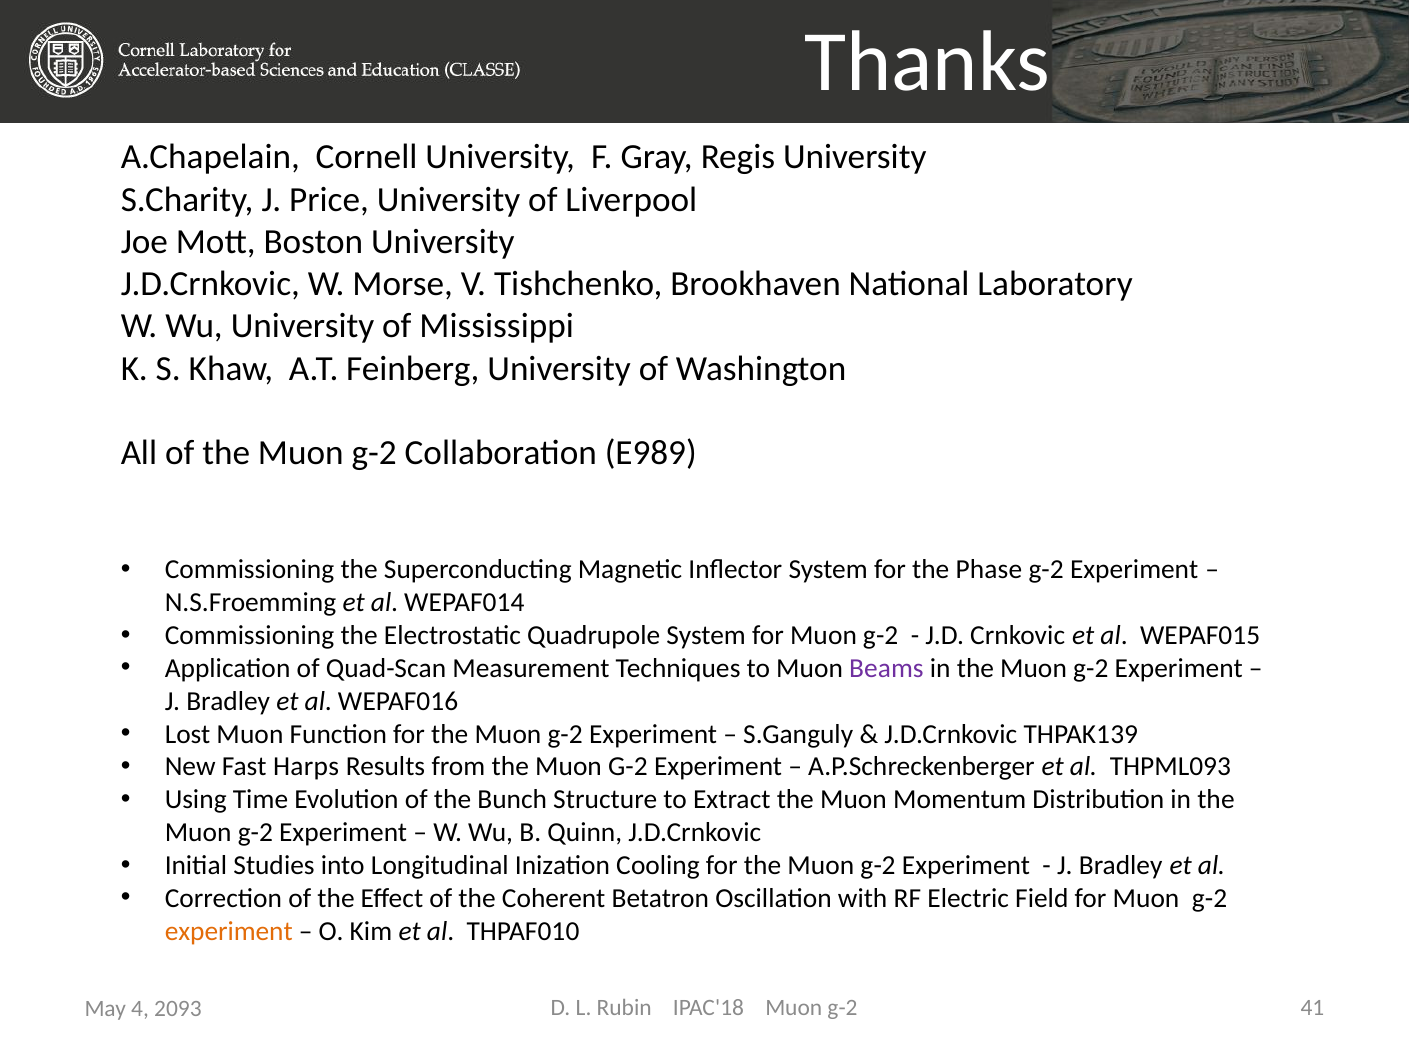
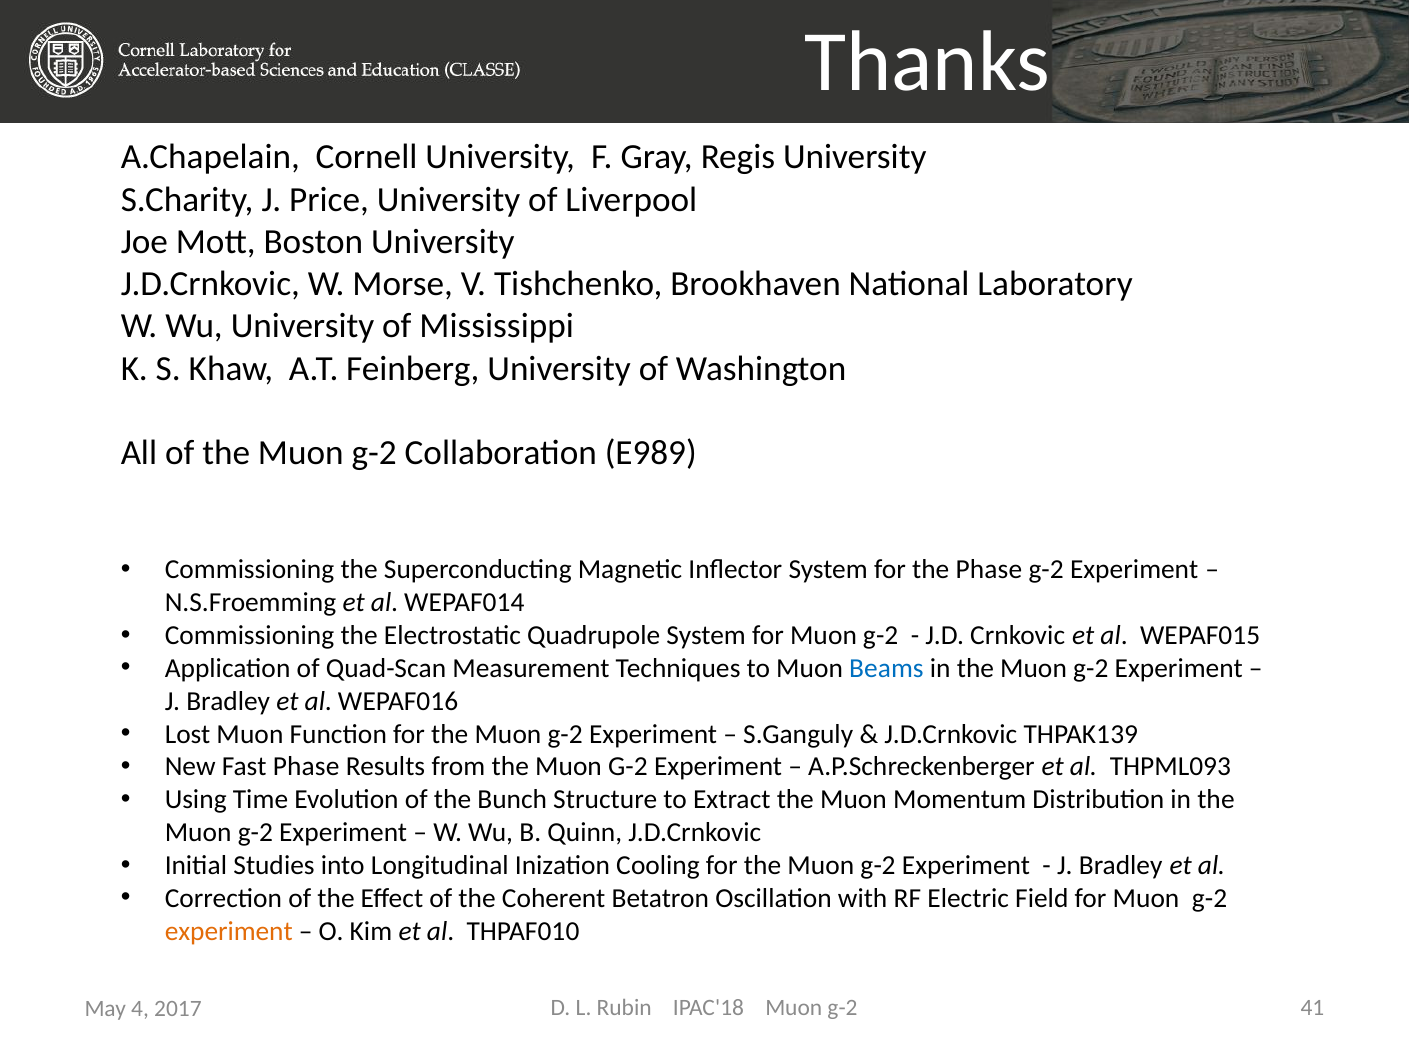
Beams colour: purple -> blue
Fast Harps: Harps -> Phase
2093: 2093 -> 2017
